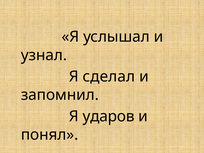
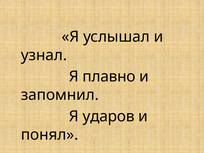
сделал: сделал -> плавно
